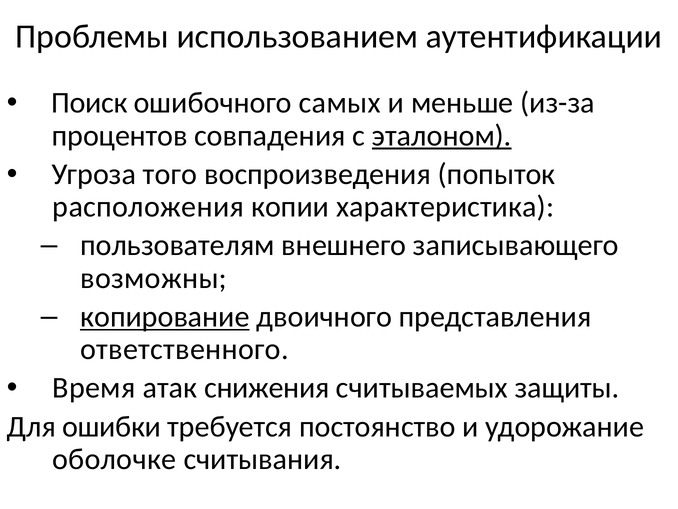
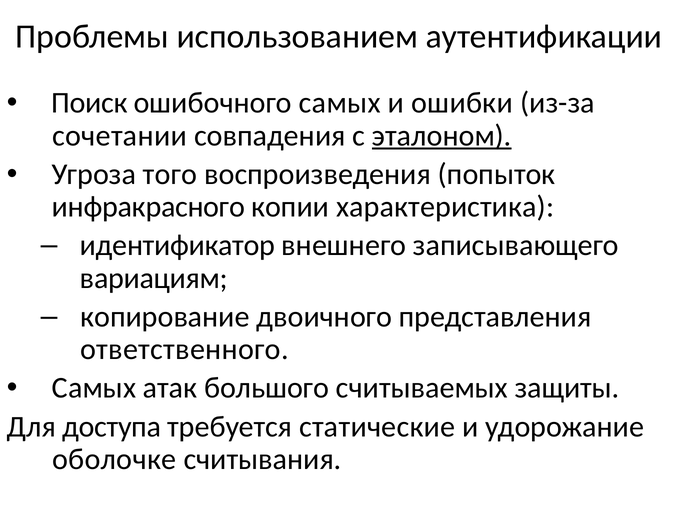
меньше: меньше -> ошибки
процентов: процентов -> сочетании
расположения: расположения -> инфракрасного
пользователям: пользователям -> идентификатор
возможны: возможны -> вариациям
копирование underline: present -> none
Время at (94, 388): Время -> Самых
снижения: снижения -> большого
ошибки: ошибки -> доступа
постоянство: постоянство -> статические
